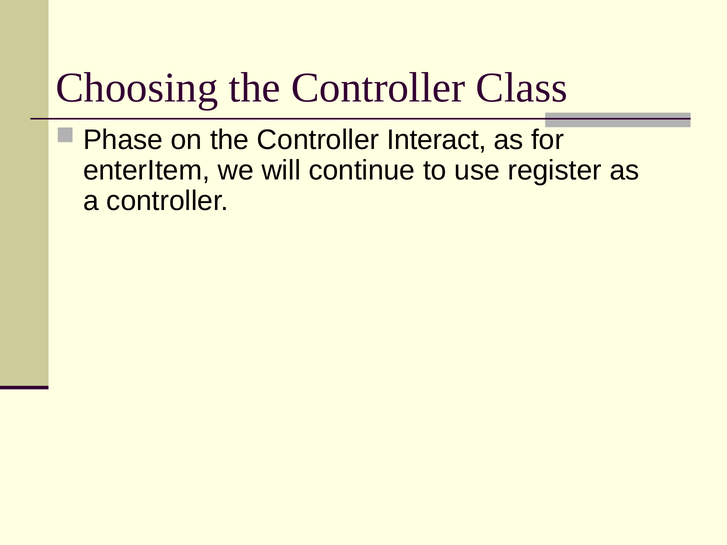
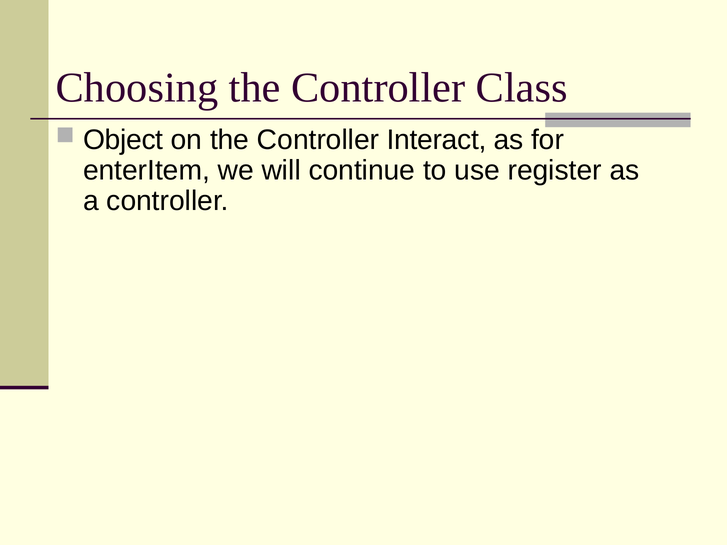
Phase: Phase -> Object
